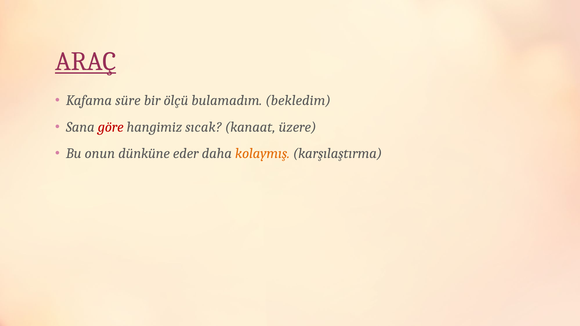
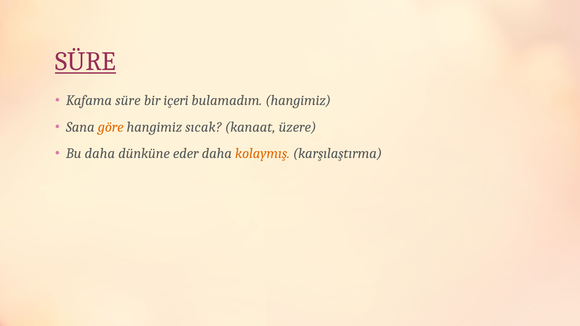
ARAÇ at (86, 62): ARAÇ -> SÜRE
ölçü: ölçü -> içeri
bulamadım bekledim: bekledim -> hangimiz
göre colour: red -> orange
Bu onun: onun -> daha
